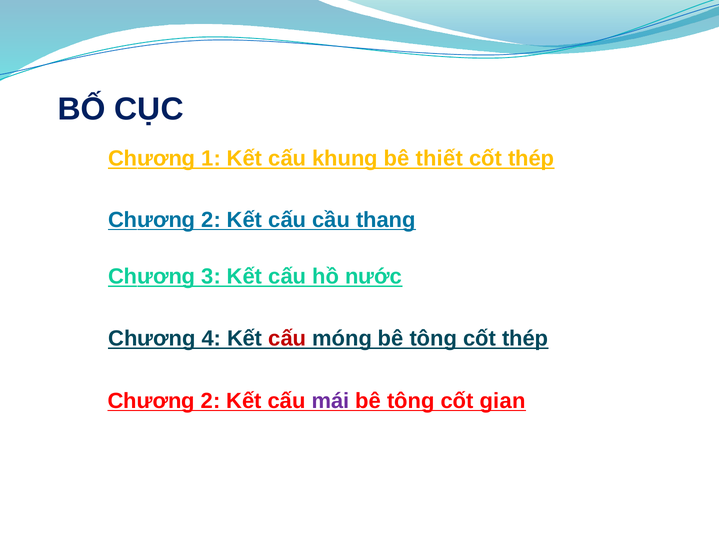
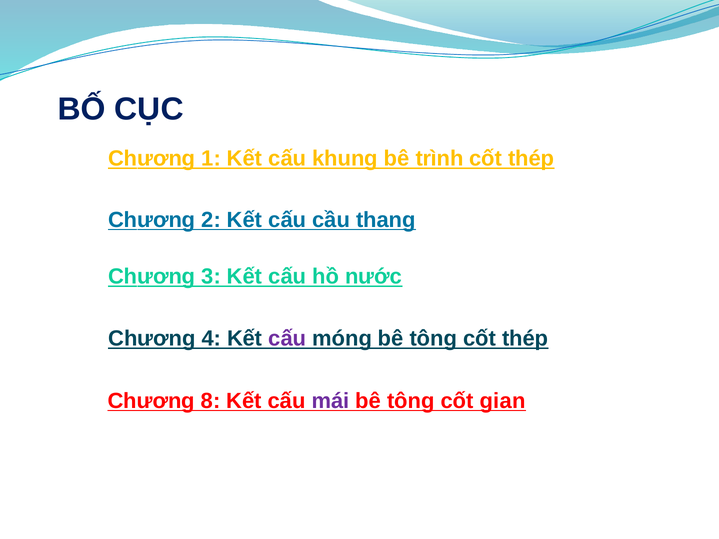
thiết: thiết -> trình
cấu at (287, 339) colour: red -> purple
2 at (211, 401): 2 -> 8
